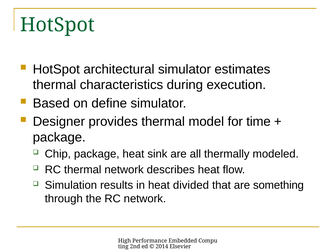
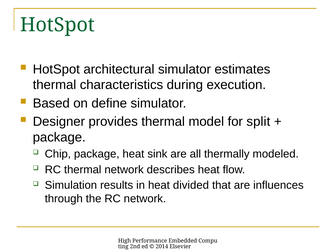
time: time -> split
something: something -> influences
